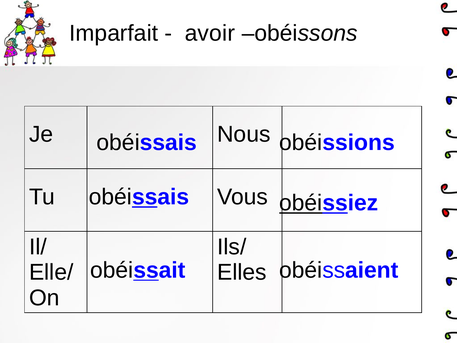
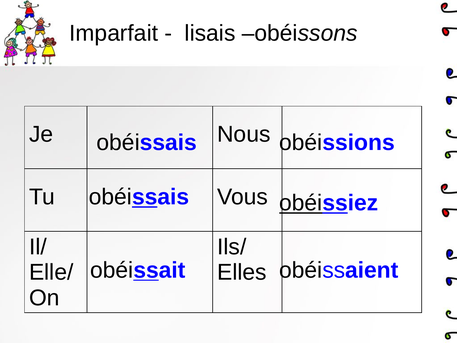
avoir: avoir -> lisais
